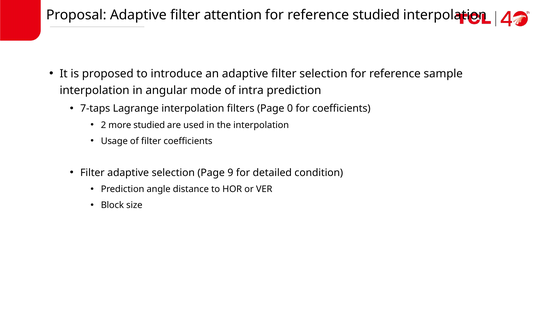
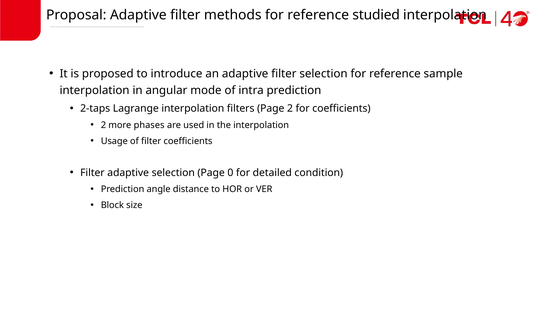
attention: attention -> methods
7-taps: 7-taps -> 2-taps
Page 0: 0 -> 2
more studied: studied -> phases
9: 9 -> 0
